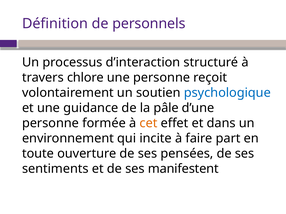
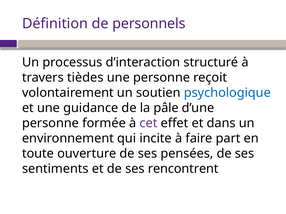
chlore: chlore -> tièdes
cet colour: orange -> purple
manifestent: manifestent -> rencontrent
